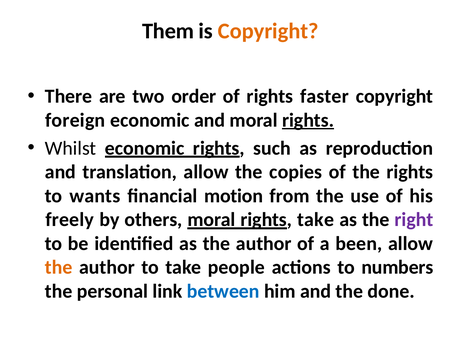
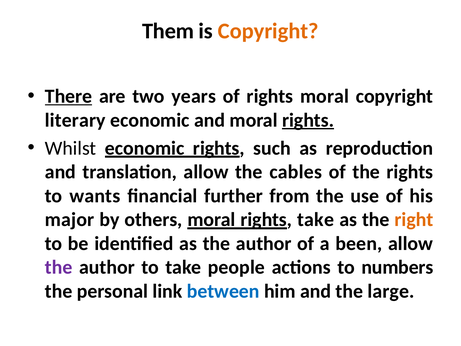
There underline: none -> present
order: order -> years
rights faster: faster -> moral
foreign: foreign -> literary
copies: copies -> cables
motion: motion -> further
freely: freely -> major
right colour: purple -> orange
the at (59, 267) colour: orange -> purple
done: done -> large
